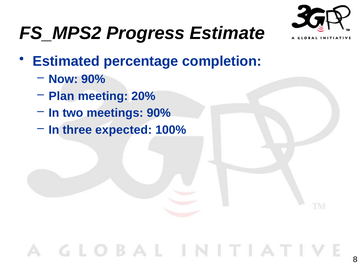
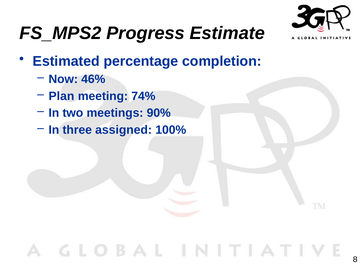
Now 90%: 90% -> 46%
20%: 20% -> 74%
expected: expected -> assigned
